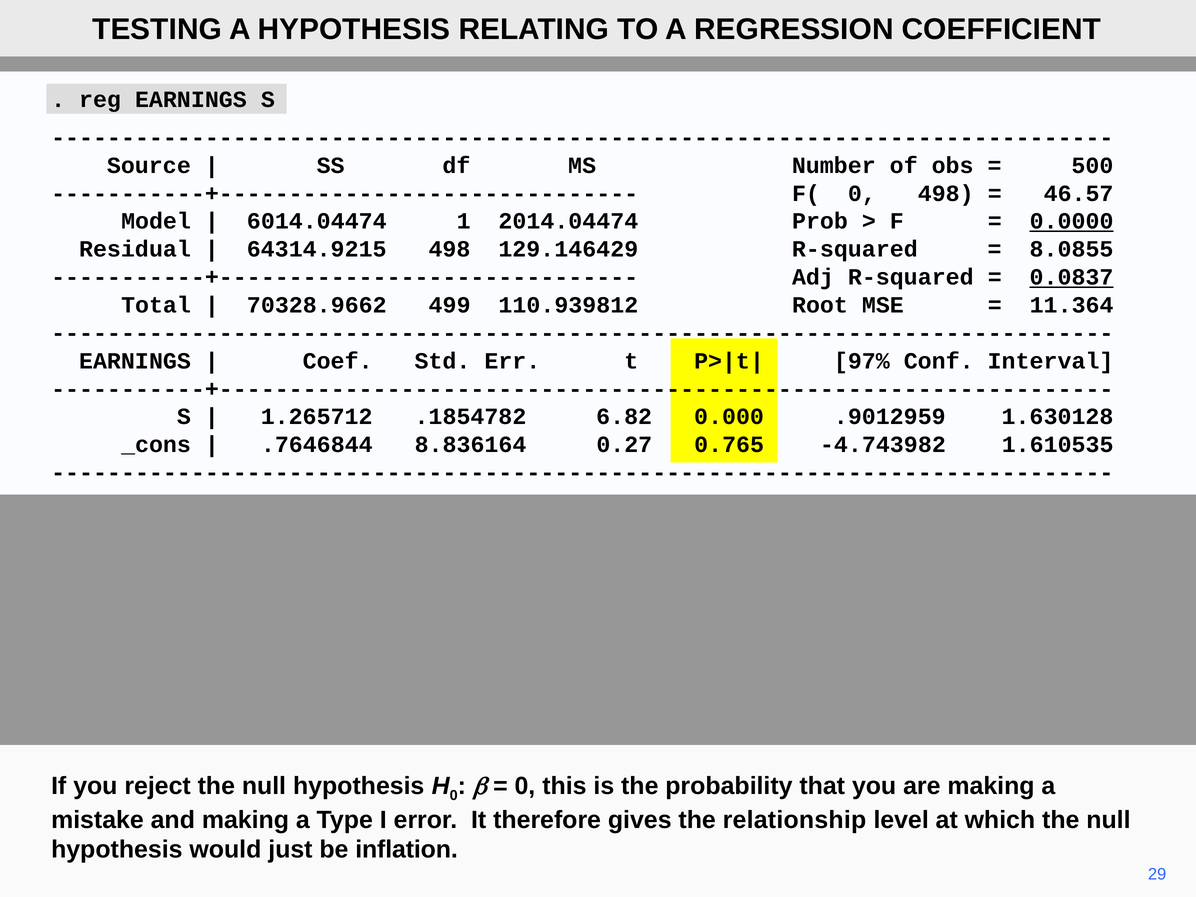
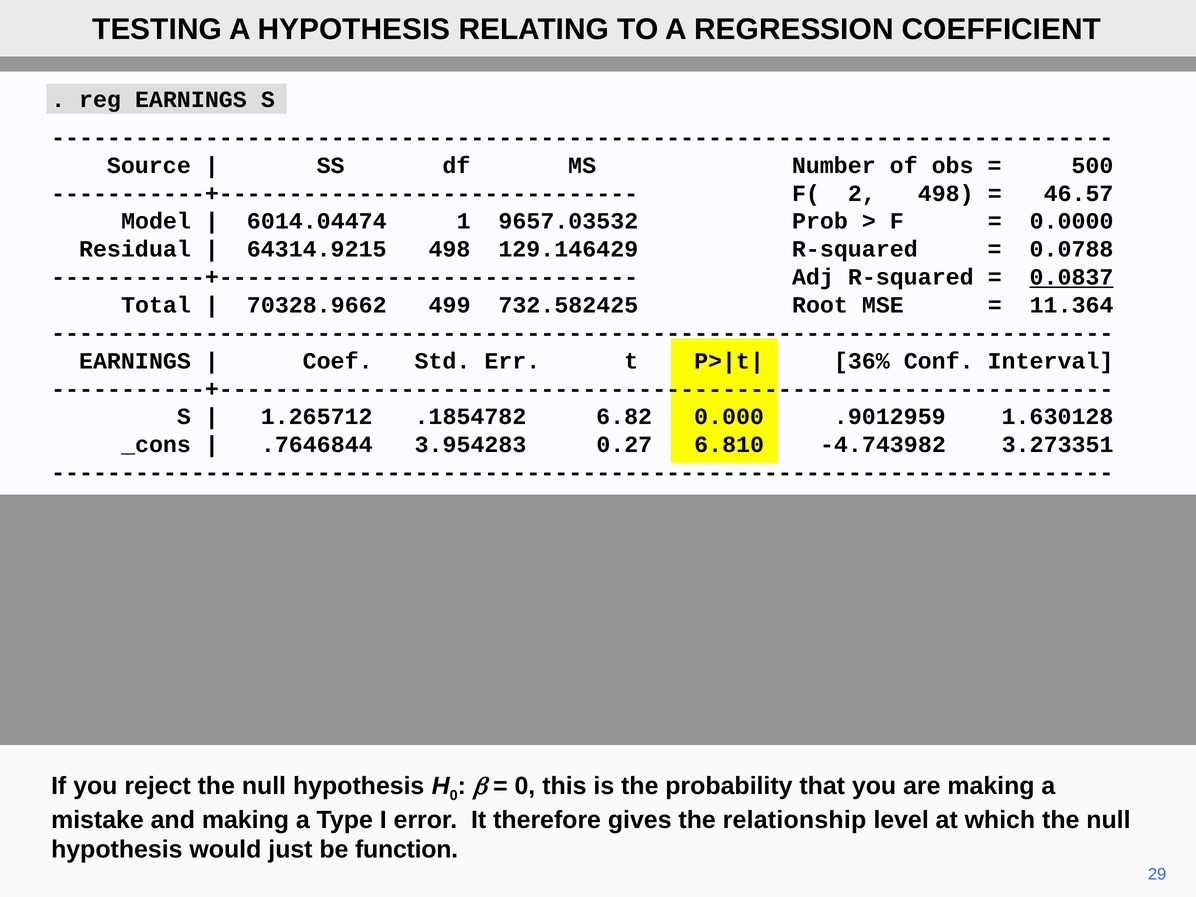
F( 0: 0 -> 2
2014.04474: 2014.04474 -> 9657.03532
0.0000 underline: present -> none
8.0855: 8.0855 -> 0.0788
110.939812: 110.939812 -> 732.582425
97%: 97% -> 36%
8.836164: 8.836164 -> 3.954283
0.765: 0.765 -> 6.810
1.610535: 1.610535 -> 3.273351
inflation: inflation -> function
